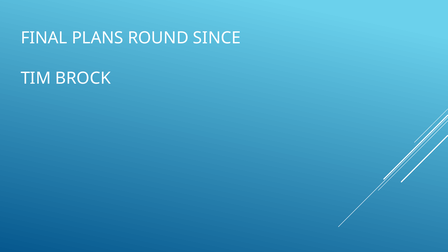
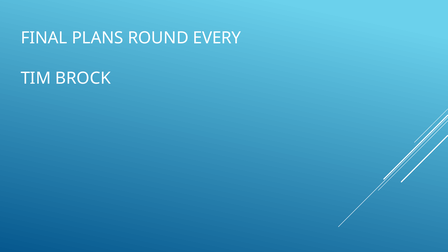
SINCE: SINCE -> EVERY
